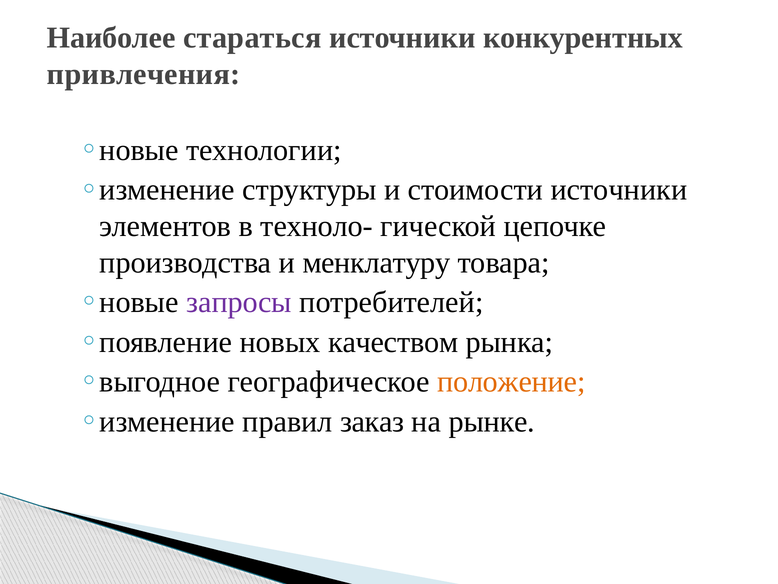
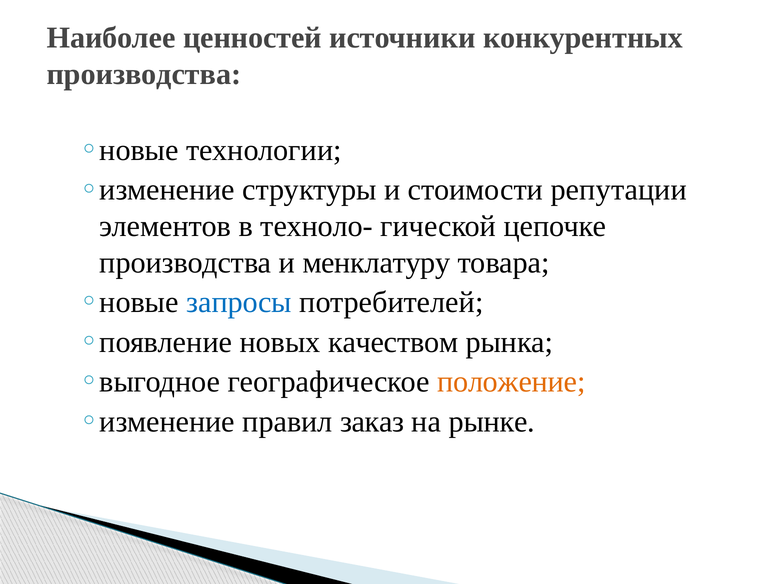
стараться: стараться -> ценностей
привлечения at (144, 74): привлечения -> производства
стоимости источники: источники -> репутации
запросы colour: purple -> blue
